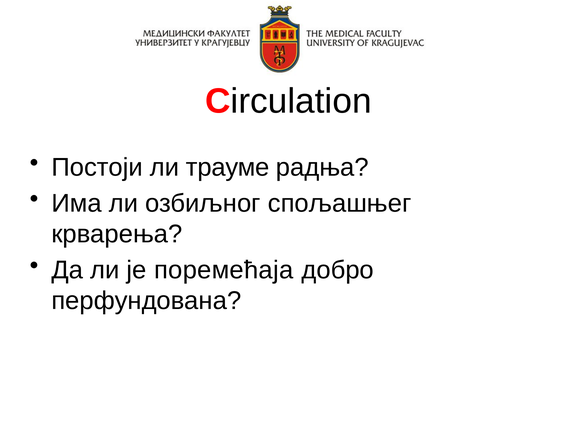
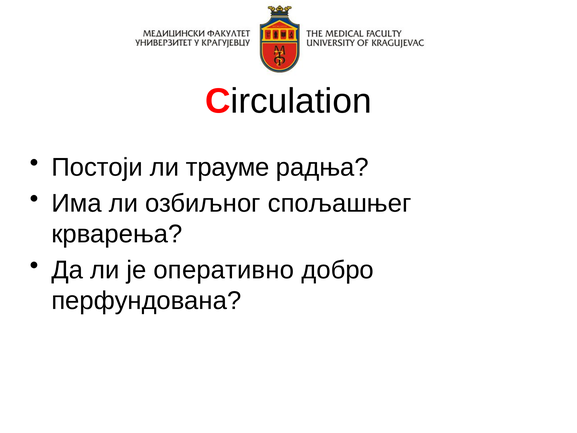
поремећаја: поремећаја -> оперативно
